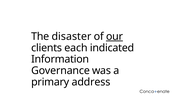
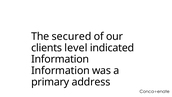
disaster: disaster -> secured
our underline: present -> none
each: each -> level
Governance at (61, 70): Governance -> Information
